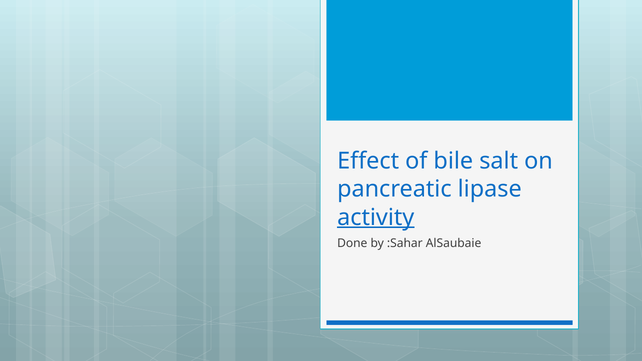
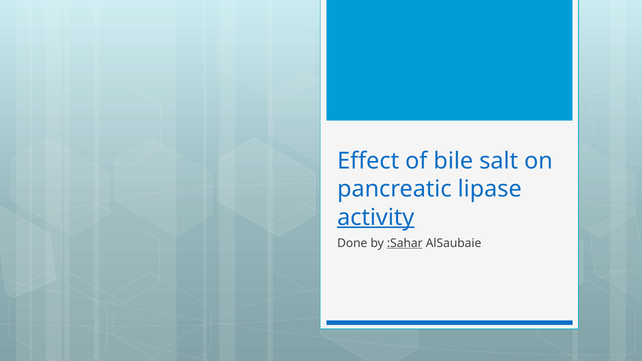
:Sahar underline: none -> present
